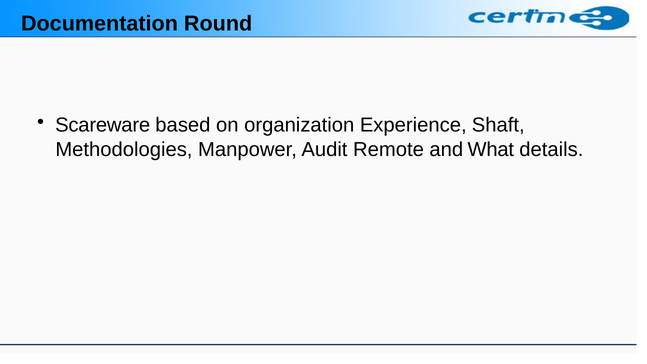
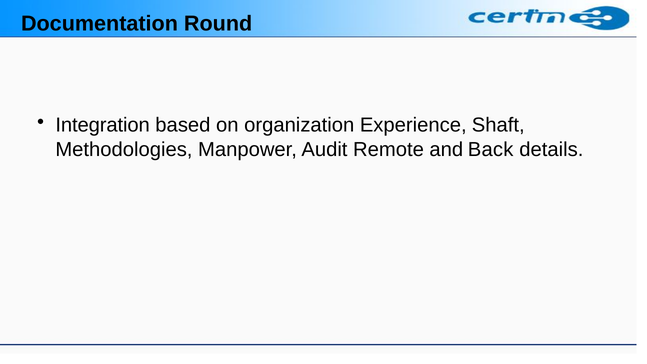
Scareware: Scareware -> Integration
What: What -> Back
